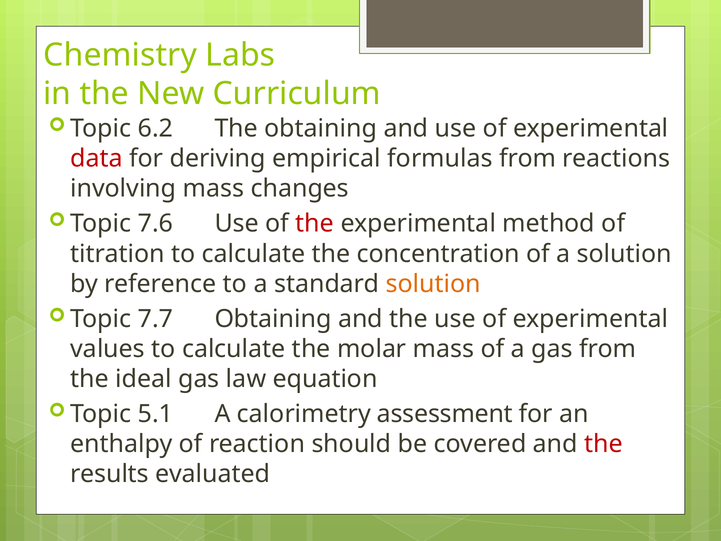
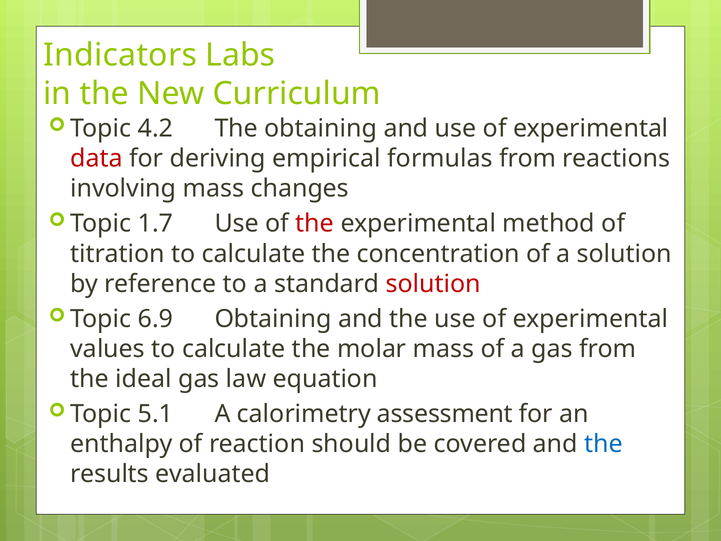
Chemistry: Chemistry -> Indicators
6.2: 6.2 -> 4.2
7.6: 7.6 -> 1.7
solution at (433, 284) colour: orange -> red
7.7: 7.7 -> 6.9
the at (604, 444) colour: red -> blue
